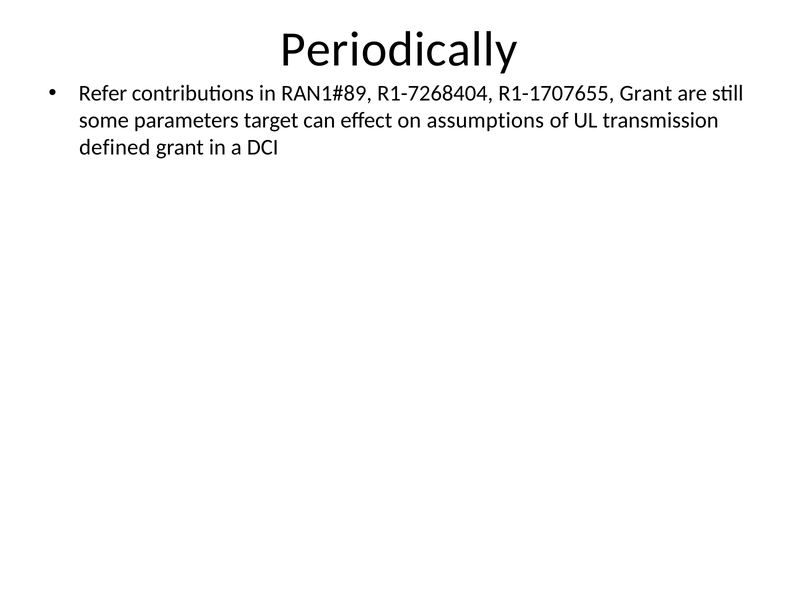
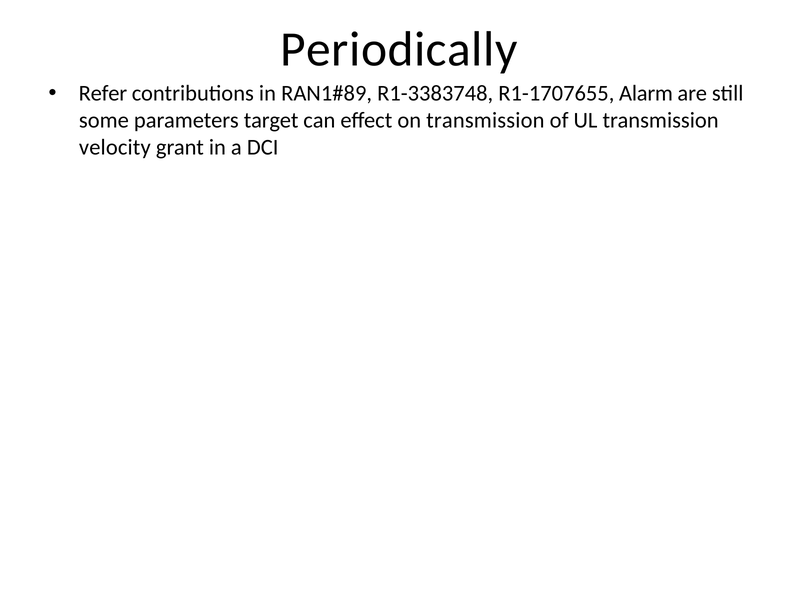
R1-7268404: R1-7268404 -> R1-3383748
R1-1707655 Grant: Grant -> Alarm
on assumptions: assumptions -> transmission
defined: defined -> velocity
